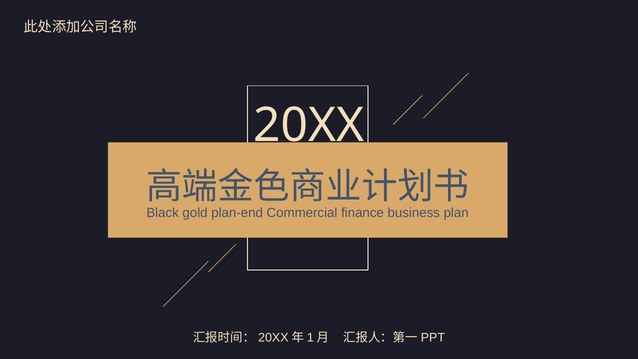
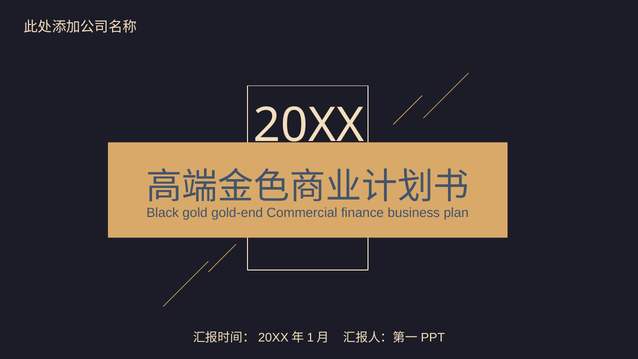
plan-end: plan-end -> gold-end
